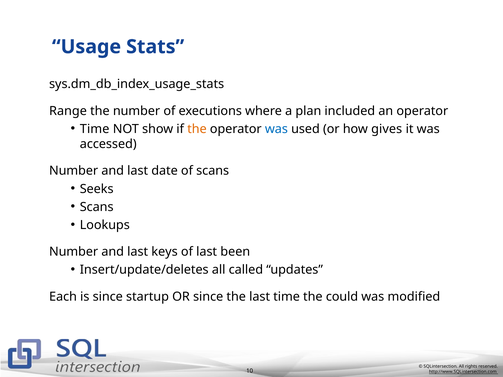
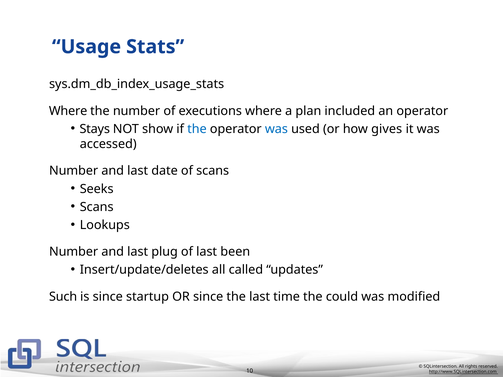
Range at (68, 111): Range -> Where
Time at (95, 129): Time -> Stays
the at (197, 129) colour: orange -> blue
keys: keys -> plug
Each: Each -> Such
